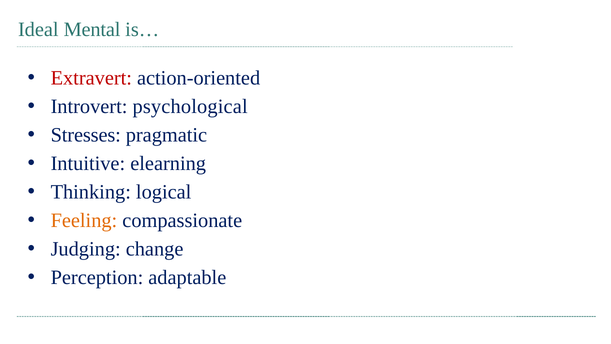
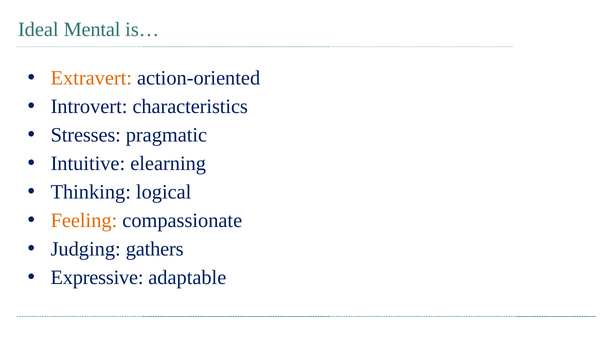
Extravert colour: red -> orange
psychological: psychological -> characteristics
change: change -> gathers
Perception: Perception -> Expressive
